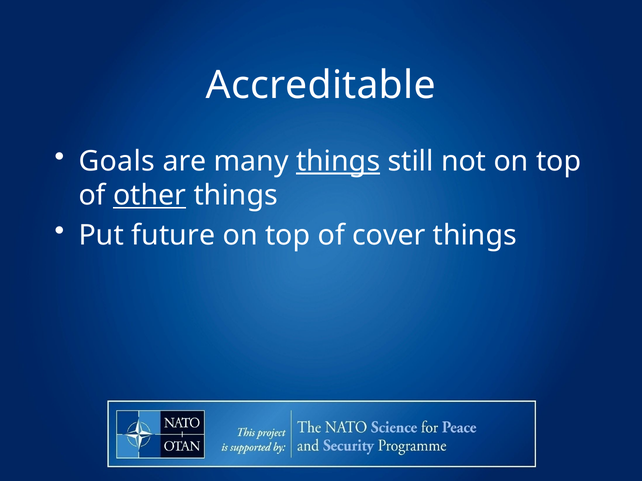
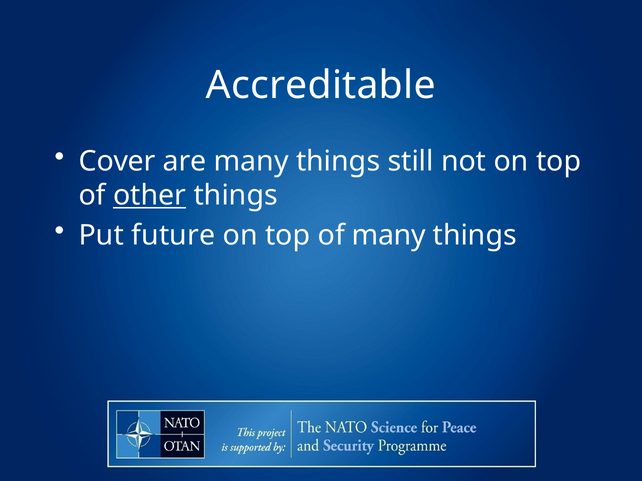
Goals: Goals -> Cover
things at (338, 161) underline: present -> none
of cover: cover -> many
